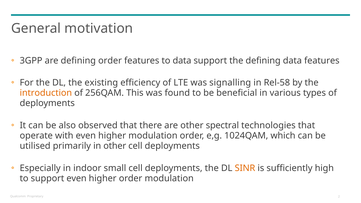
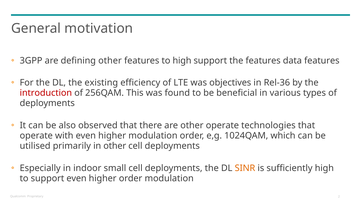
defining order: order -> other
to data: data -> high
the defining: defining -> features
signalling: signalling -> objectives
Rel-58: Rel-58 -> Rel-36
introduction colour: orange -> red
other spectral: spectral -> operate
